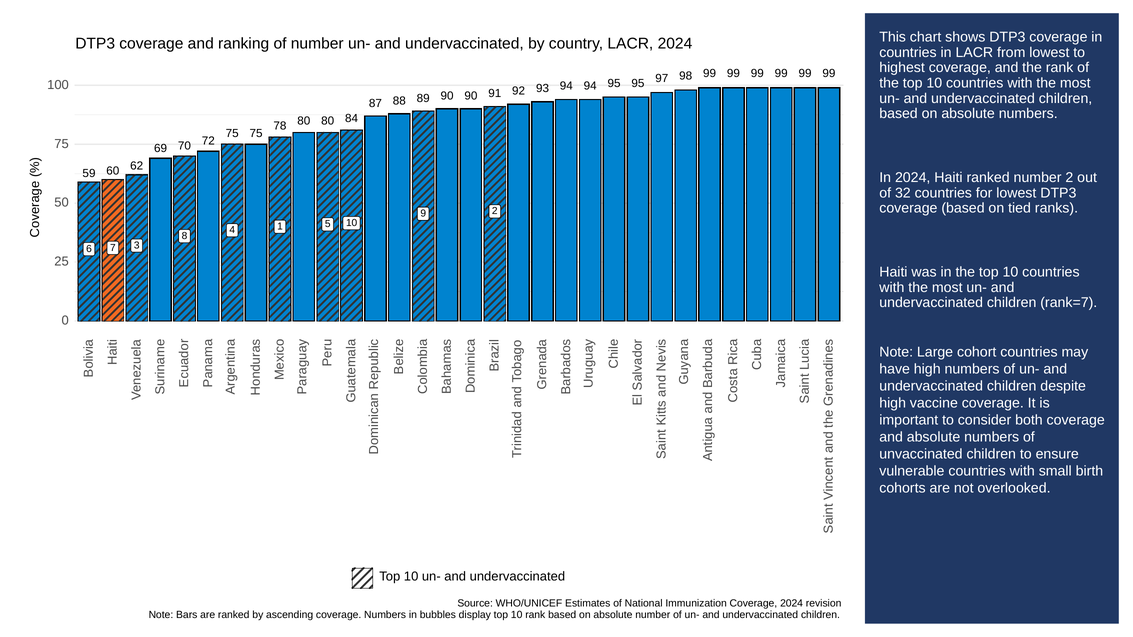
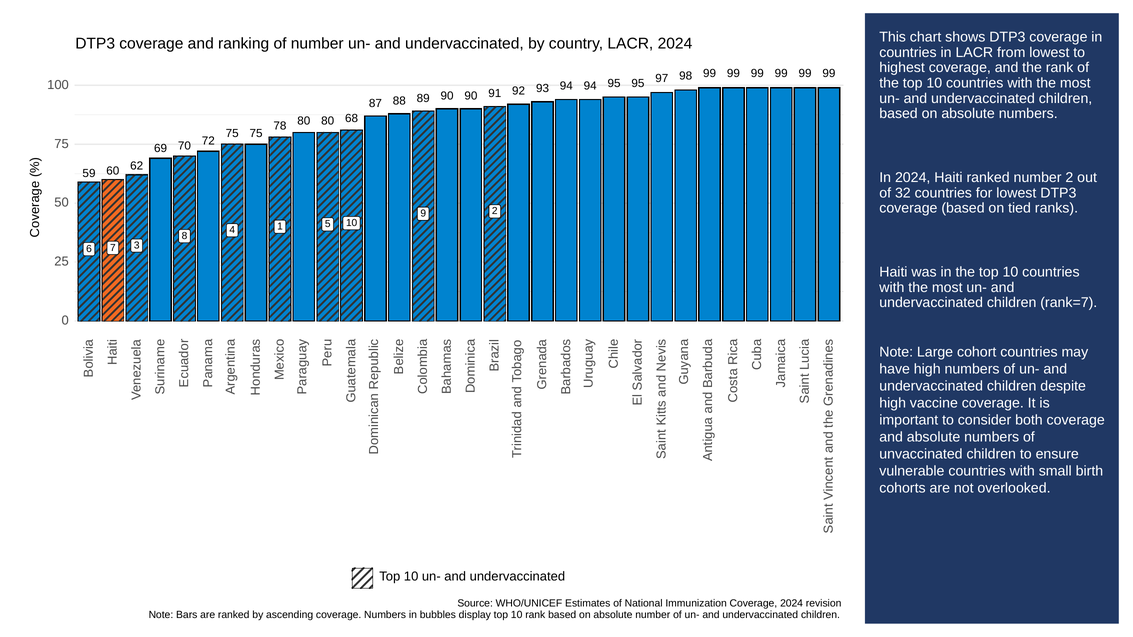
84: 84 -> 68
